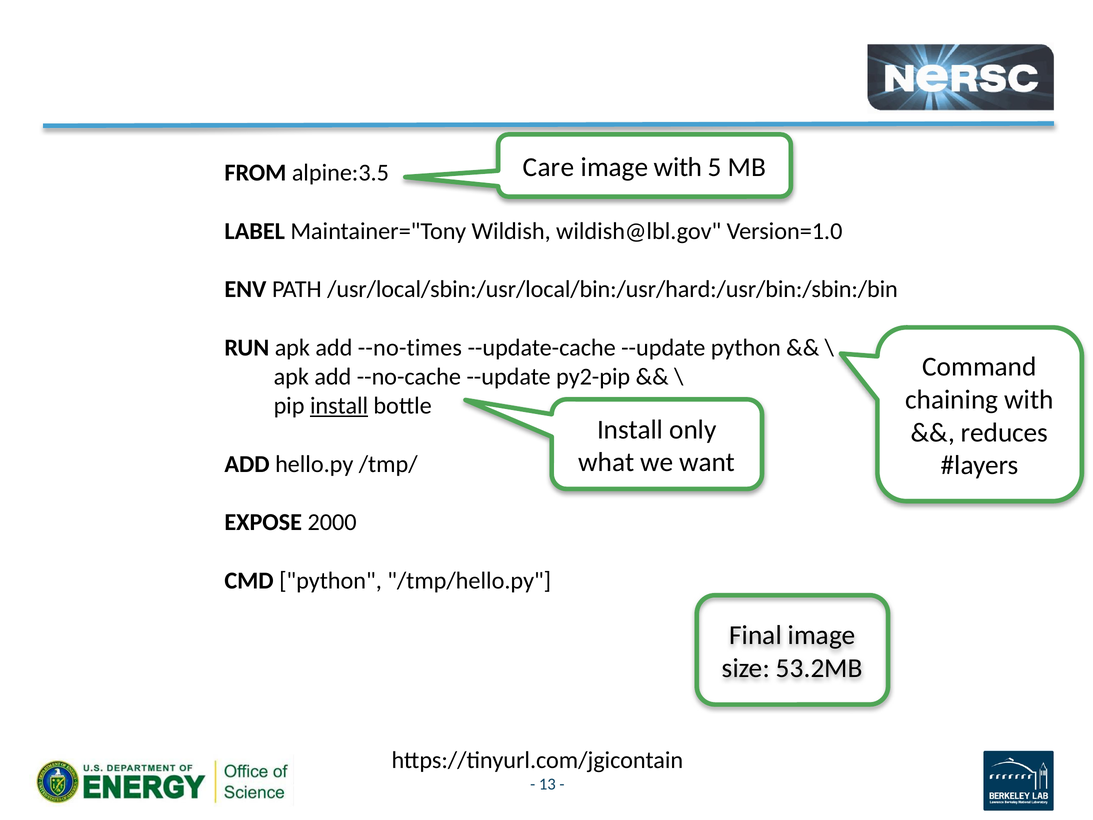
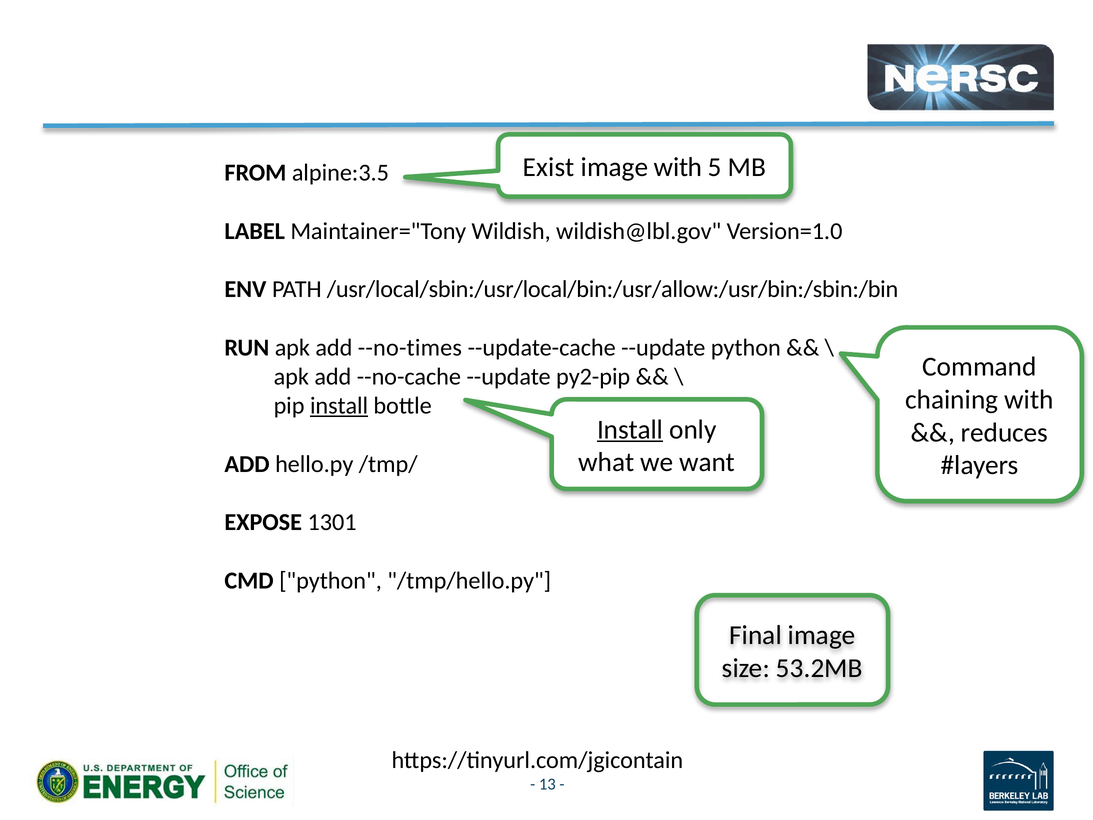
Care: Care -> Exist
/usr/local/sbin:/usr/local/bin:/usr/hard:/usr/bin:/sbin:/bin: /usr/local/sbin:/usr/local/bin:/usr/hard:/usr/bin:/sbin:/bin -> /usr/local/sbin:/usr/local/bin:/usr/allow:/usr/bin:/sbin:/bin
Install at (630, 430) underline: none -> present
2000: 2000 -> 1301
